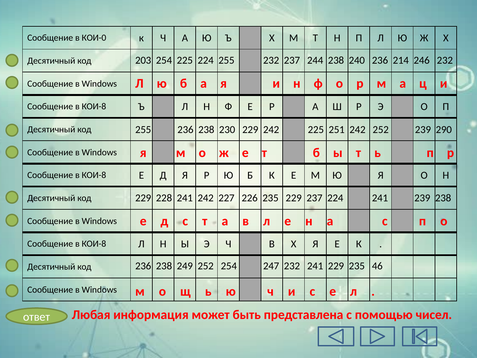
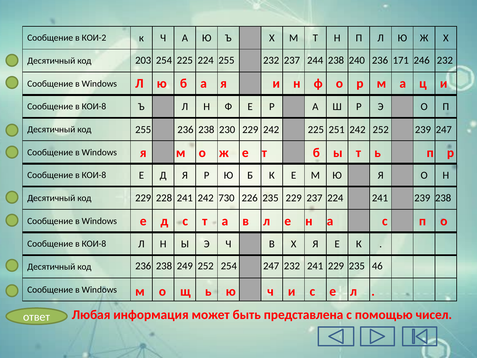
КОИ-0: КОИ-0 -> КОИ-2
214: 214 -> 171
239 290: 290 -> 247
227: 227 -> 730
